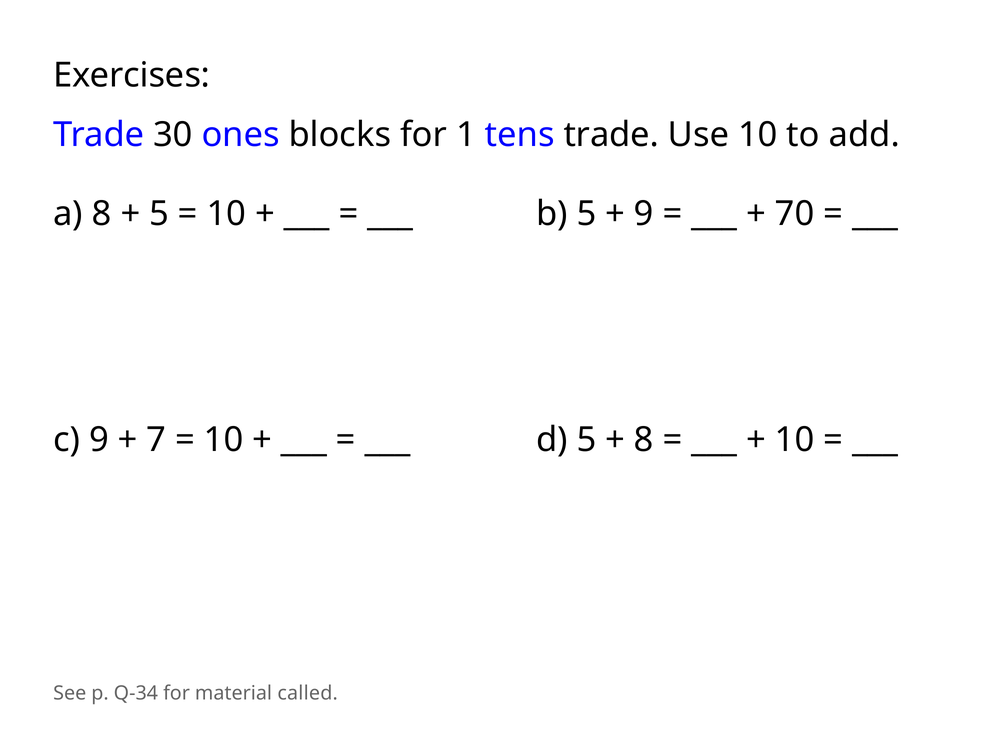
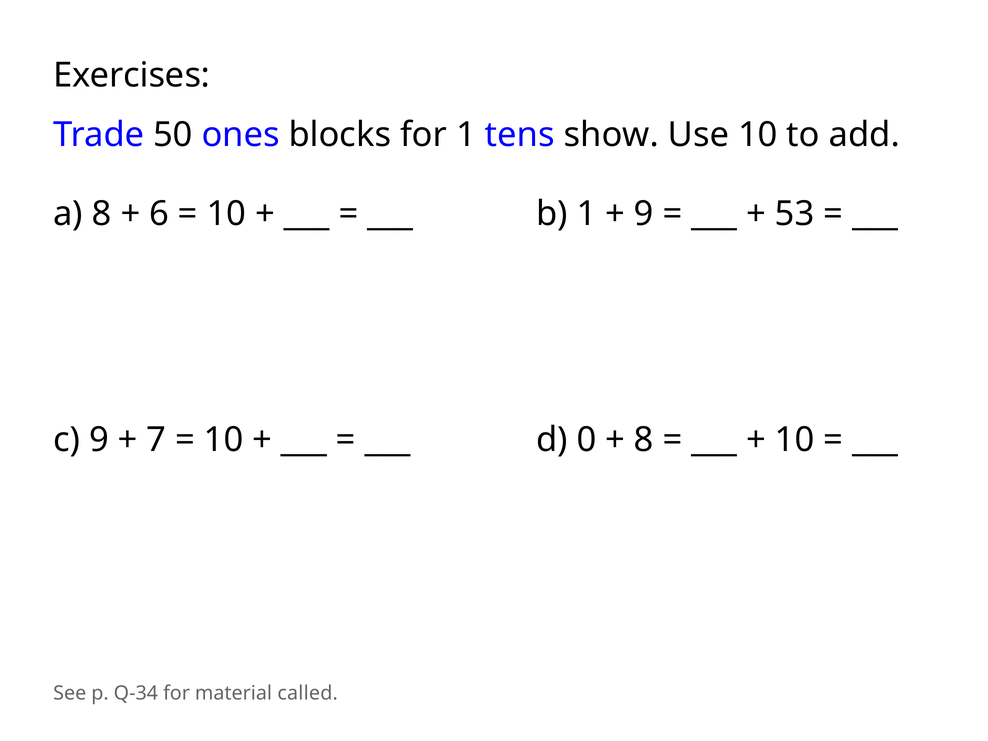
30: 30 -> 50
tens trade: trade -> show
5 at (159, 214): 5 -> 6
b 5: 5 -> 1
70: 70 -> 53
d 5: 5 -> 0
